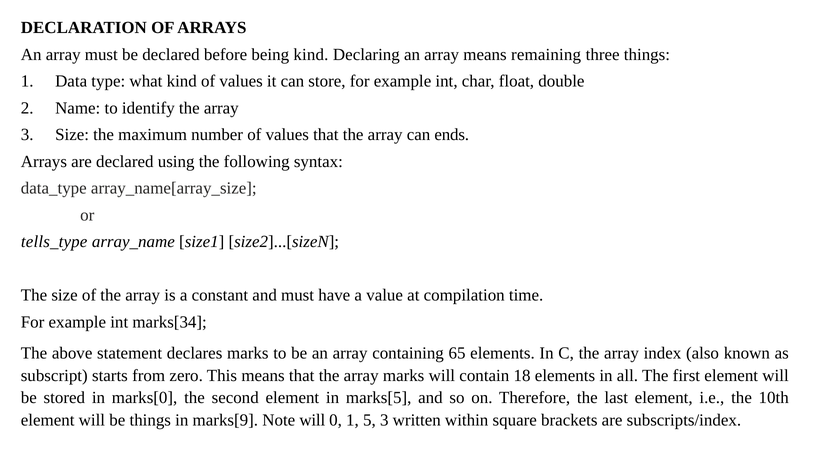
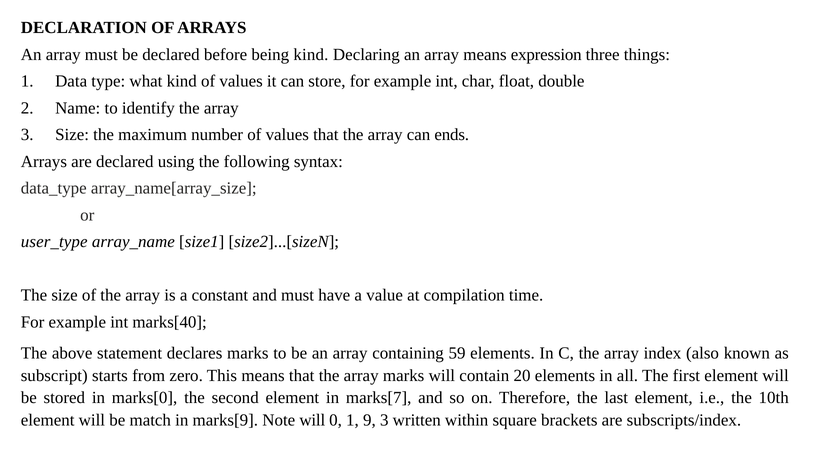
remaining: remaining -> expression
tells_type: tells_type -> user_type
marks[34: marks[34 -> marks[40
65: 65 -> 59
18: 18 -> 20
marks[5: marks[5 -> marks[7
be things: things -> match
5: 5 -> 9
